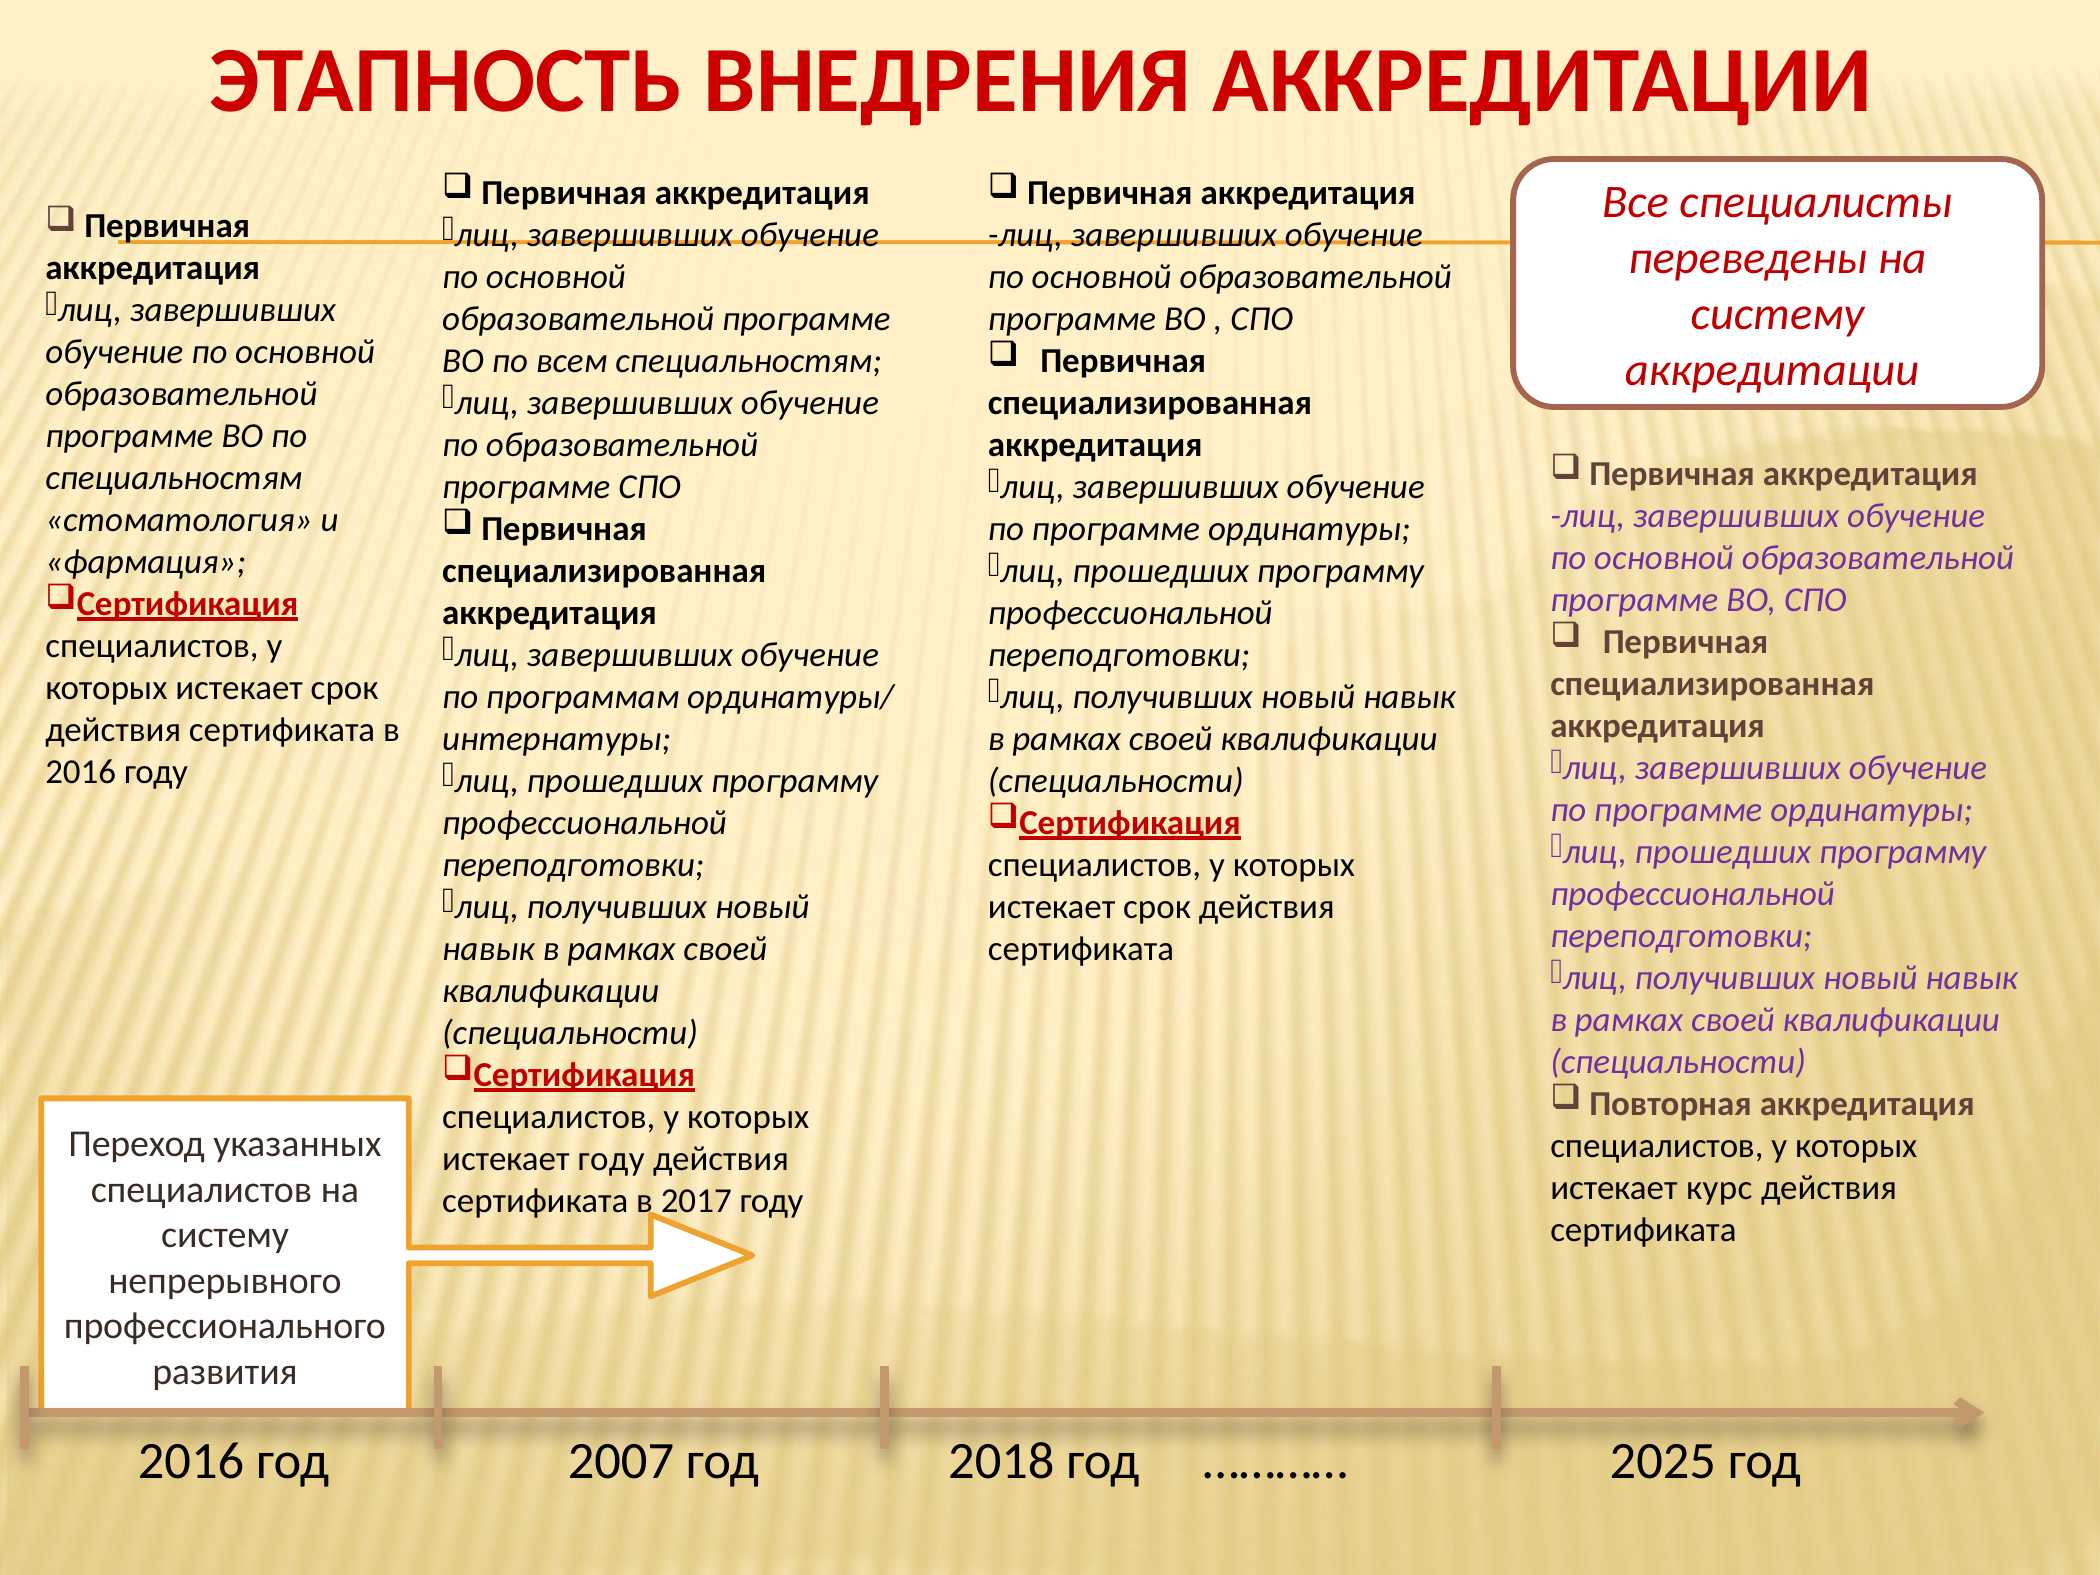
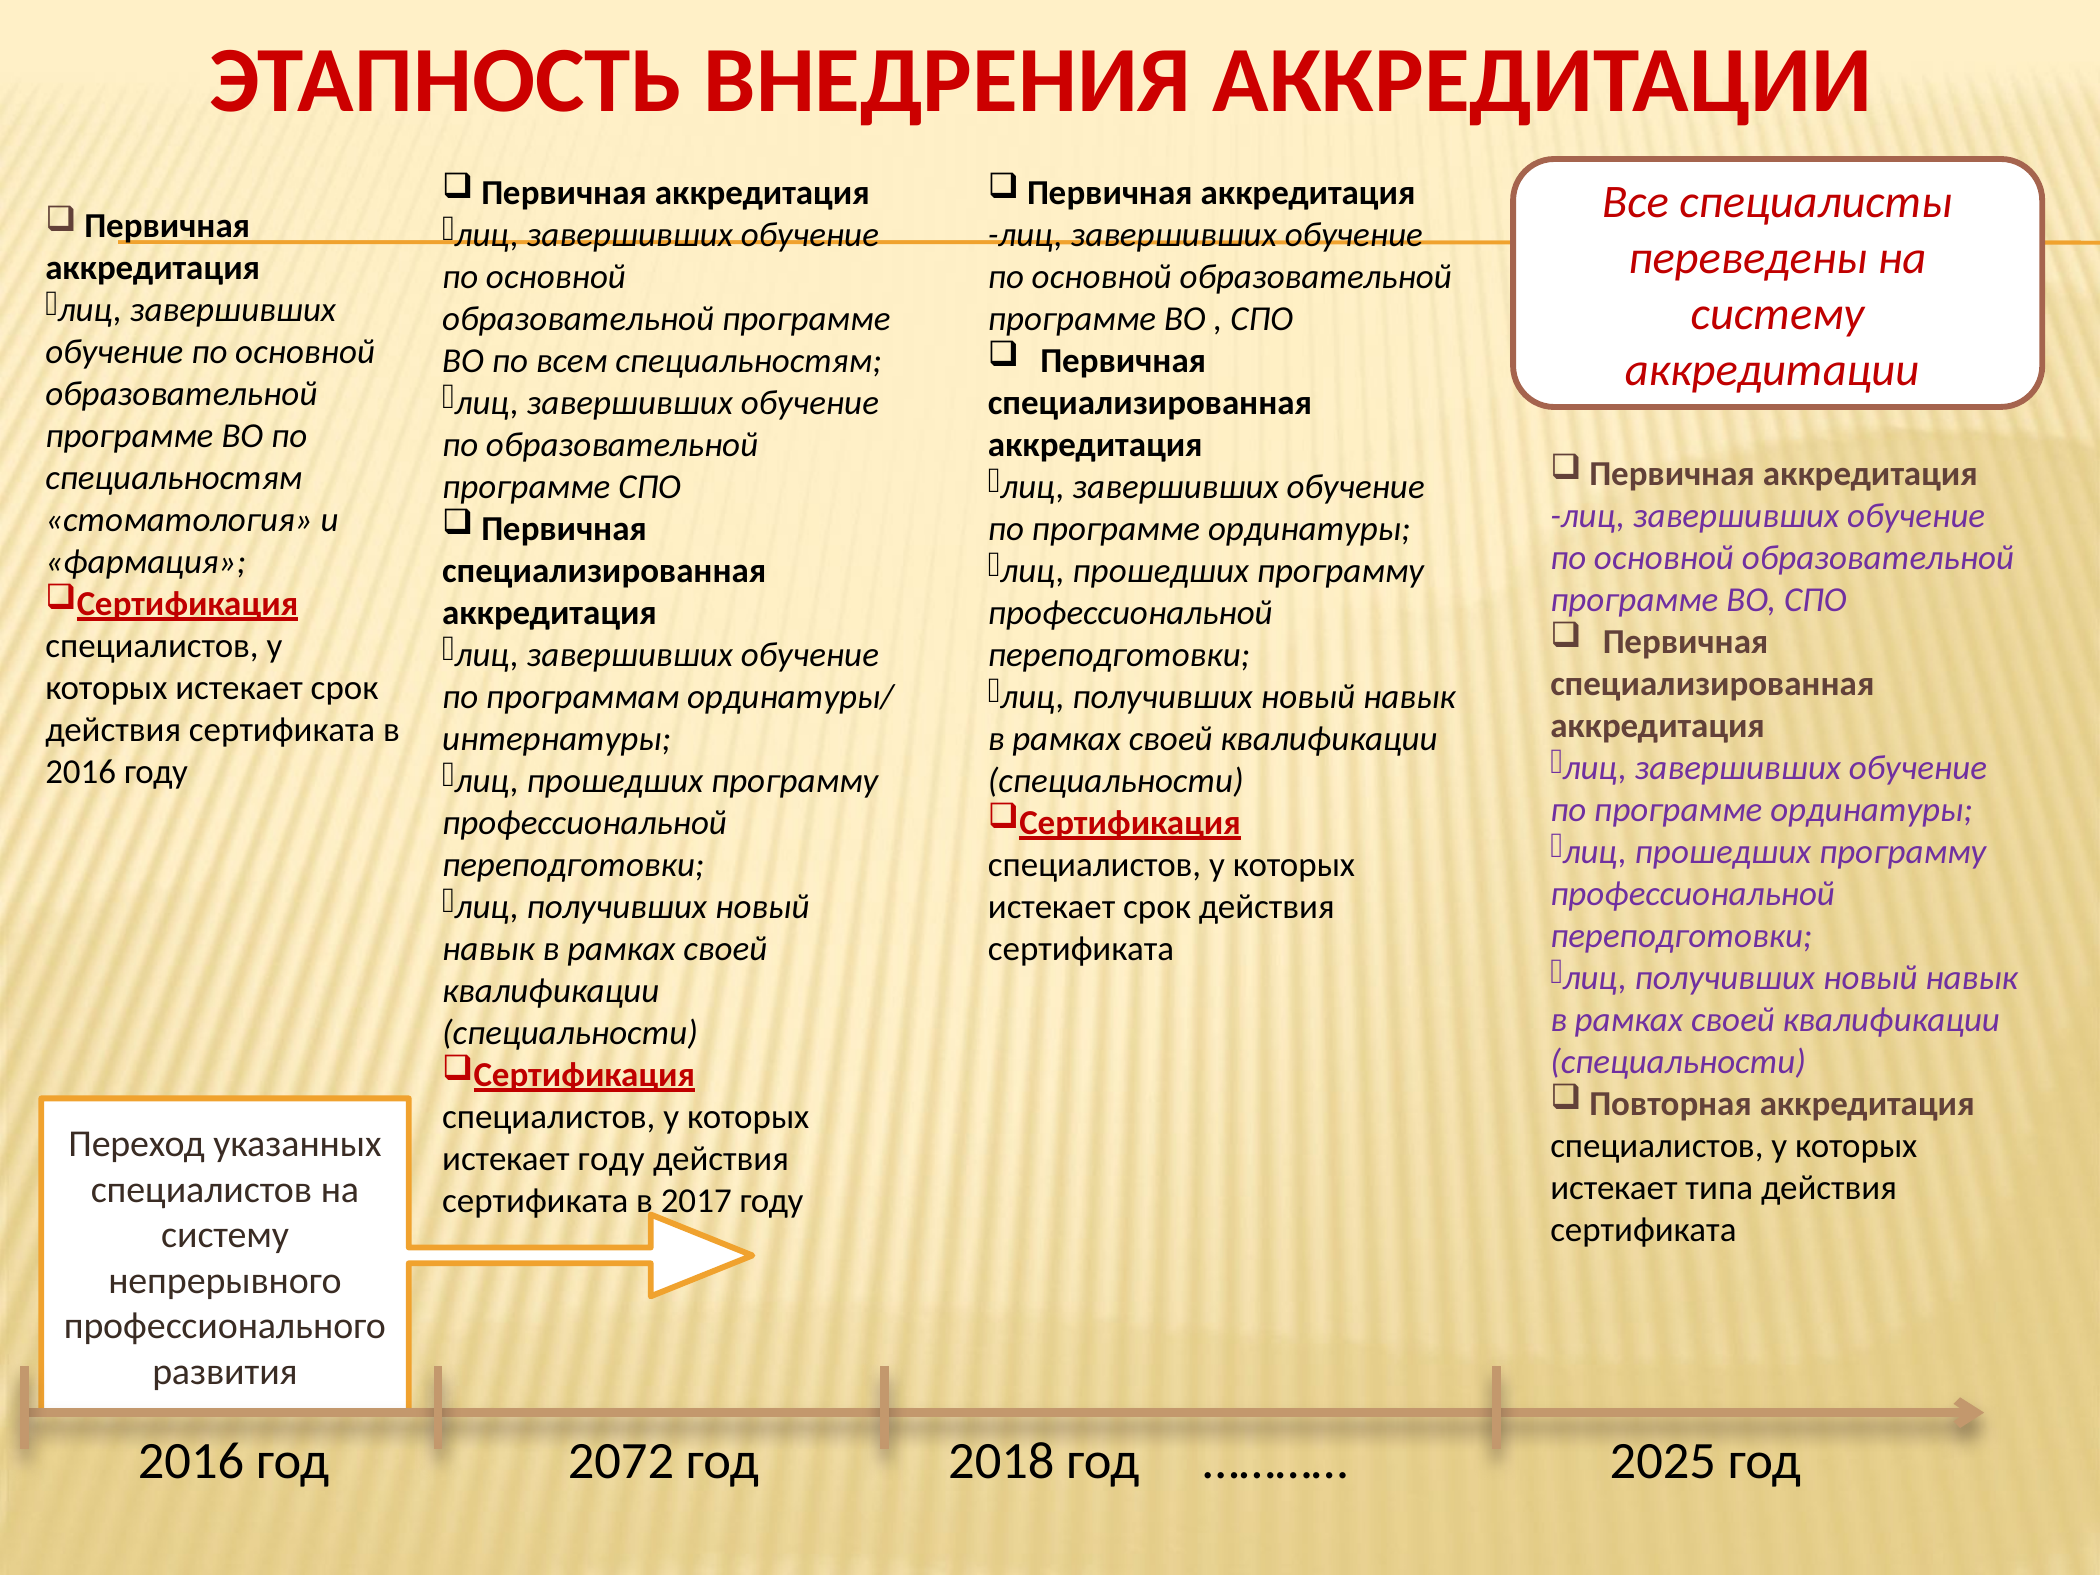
курс: курс -> типа
2007: 2007 -> 2072
